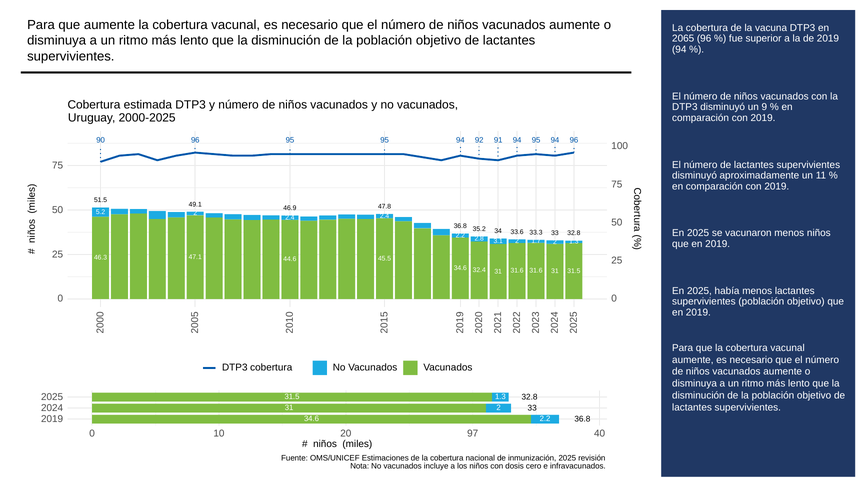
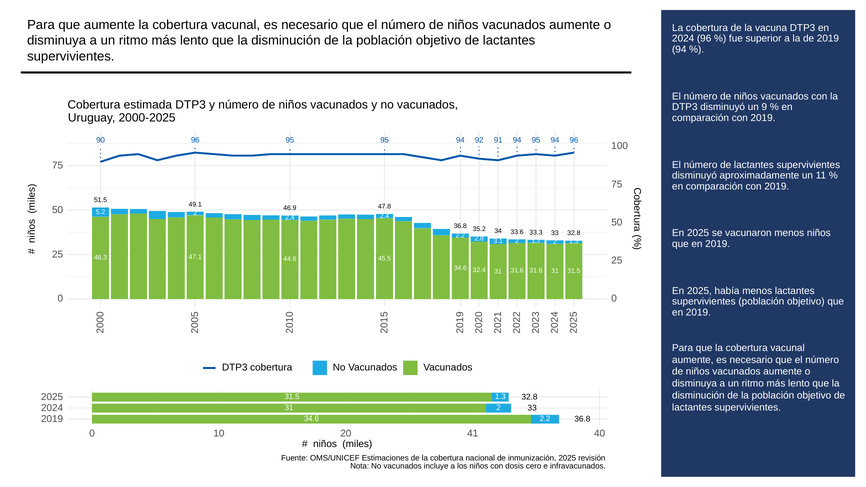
2065 at (683, 39): 2065 -> 2024
97: 97 -> 41
